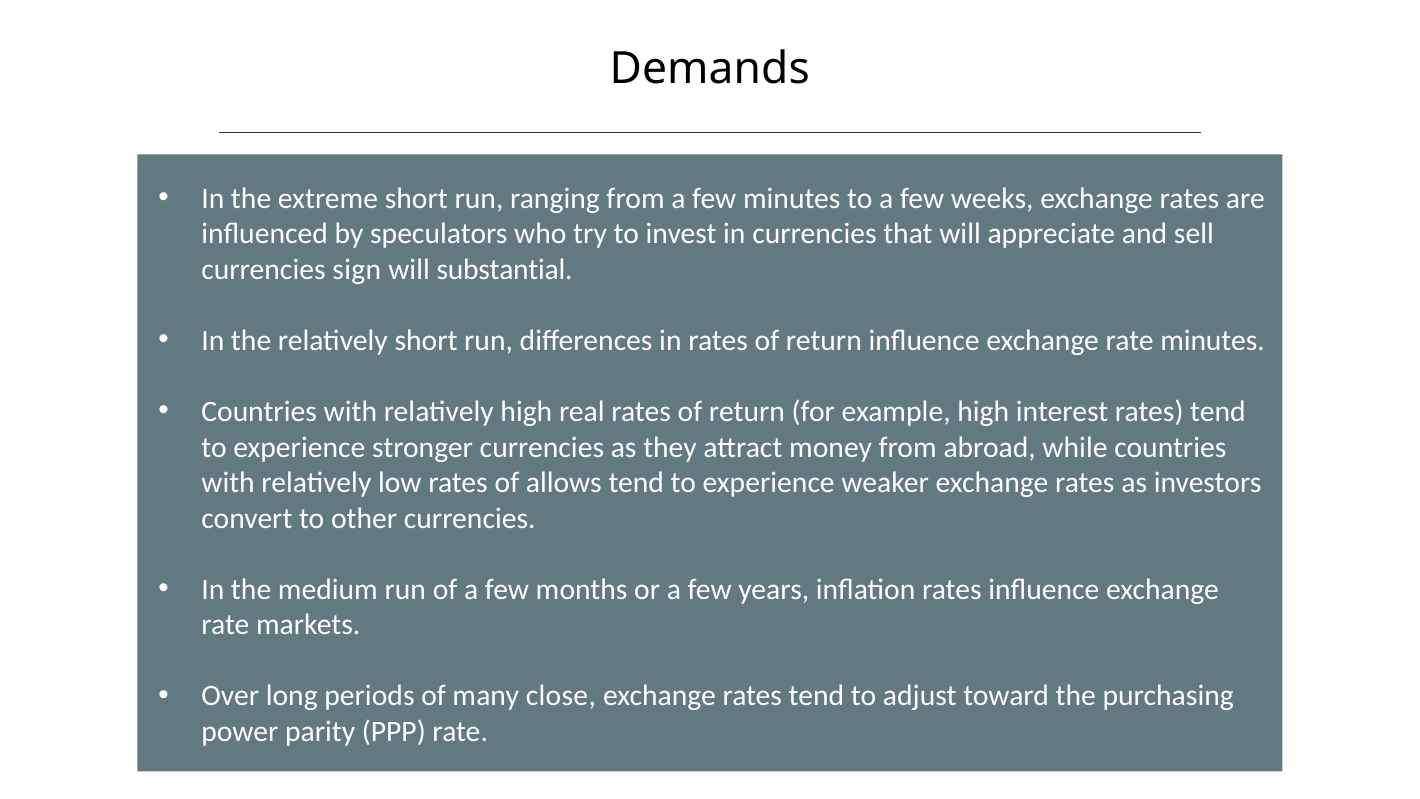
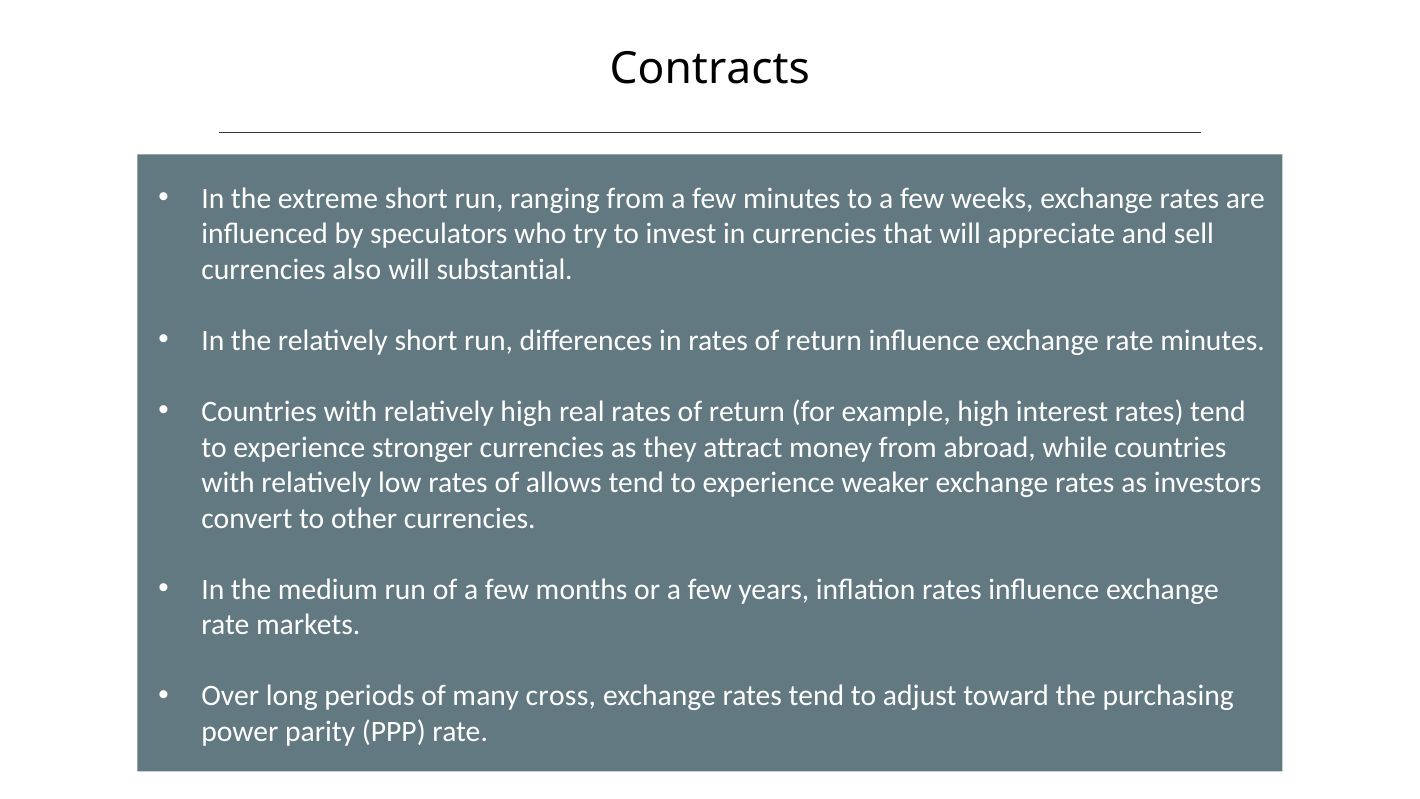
Demands: Demands -> Contracts
sign: sign -> also
close: close -> cross
